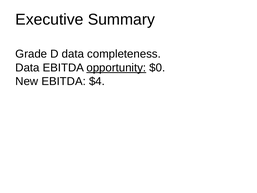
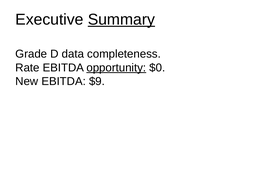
Summary underline: none -> present
Data at (27, 68): Data -> Rate
$4: $4 -> $9
